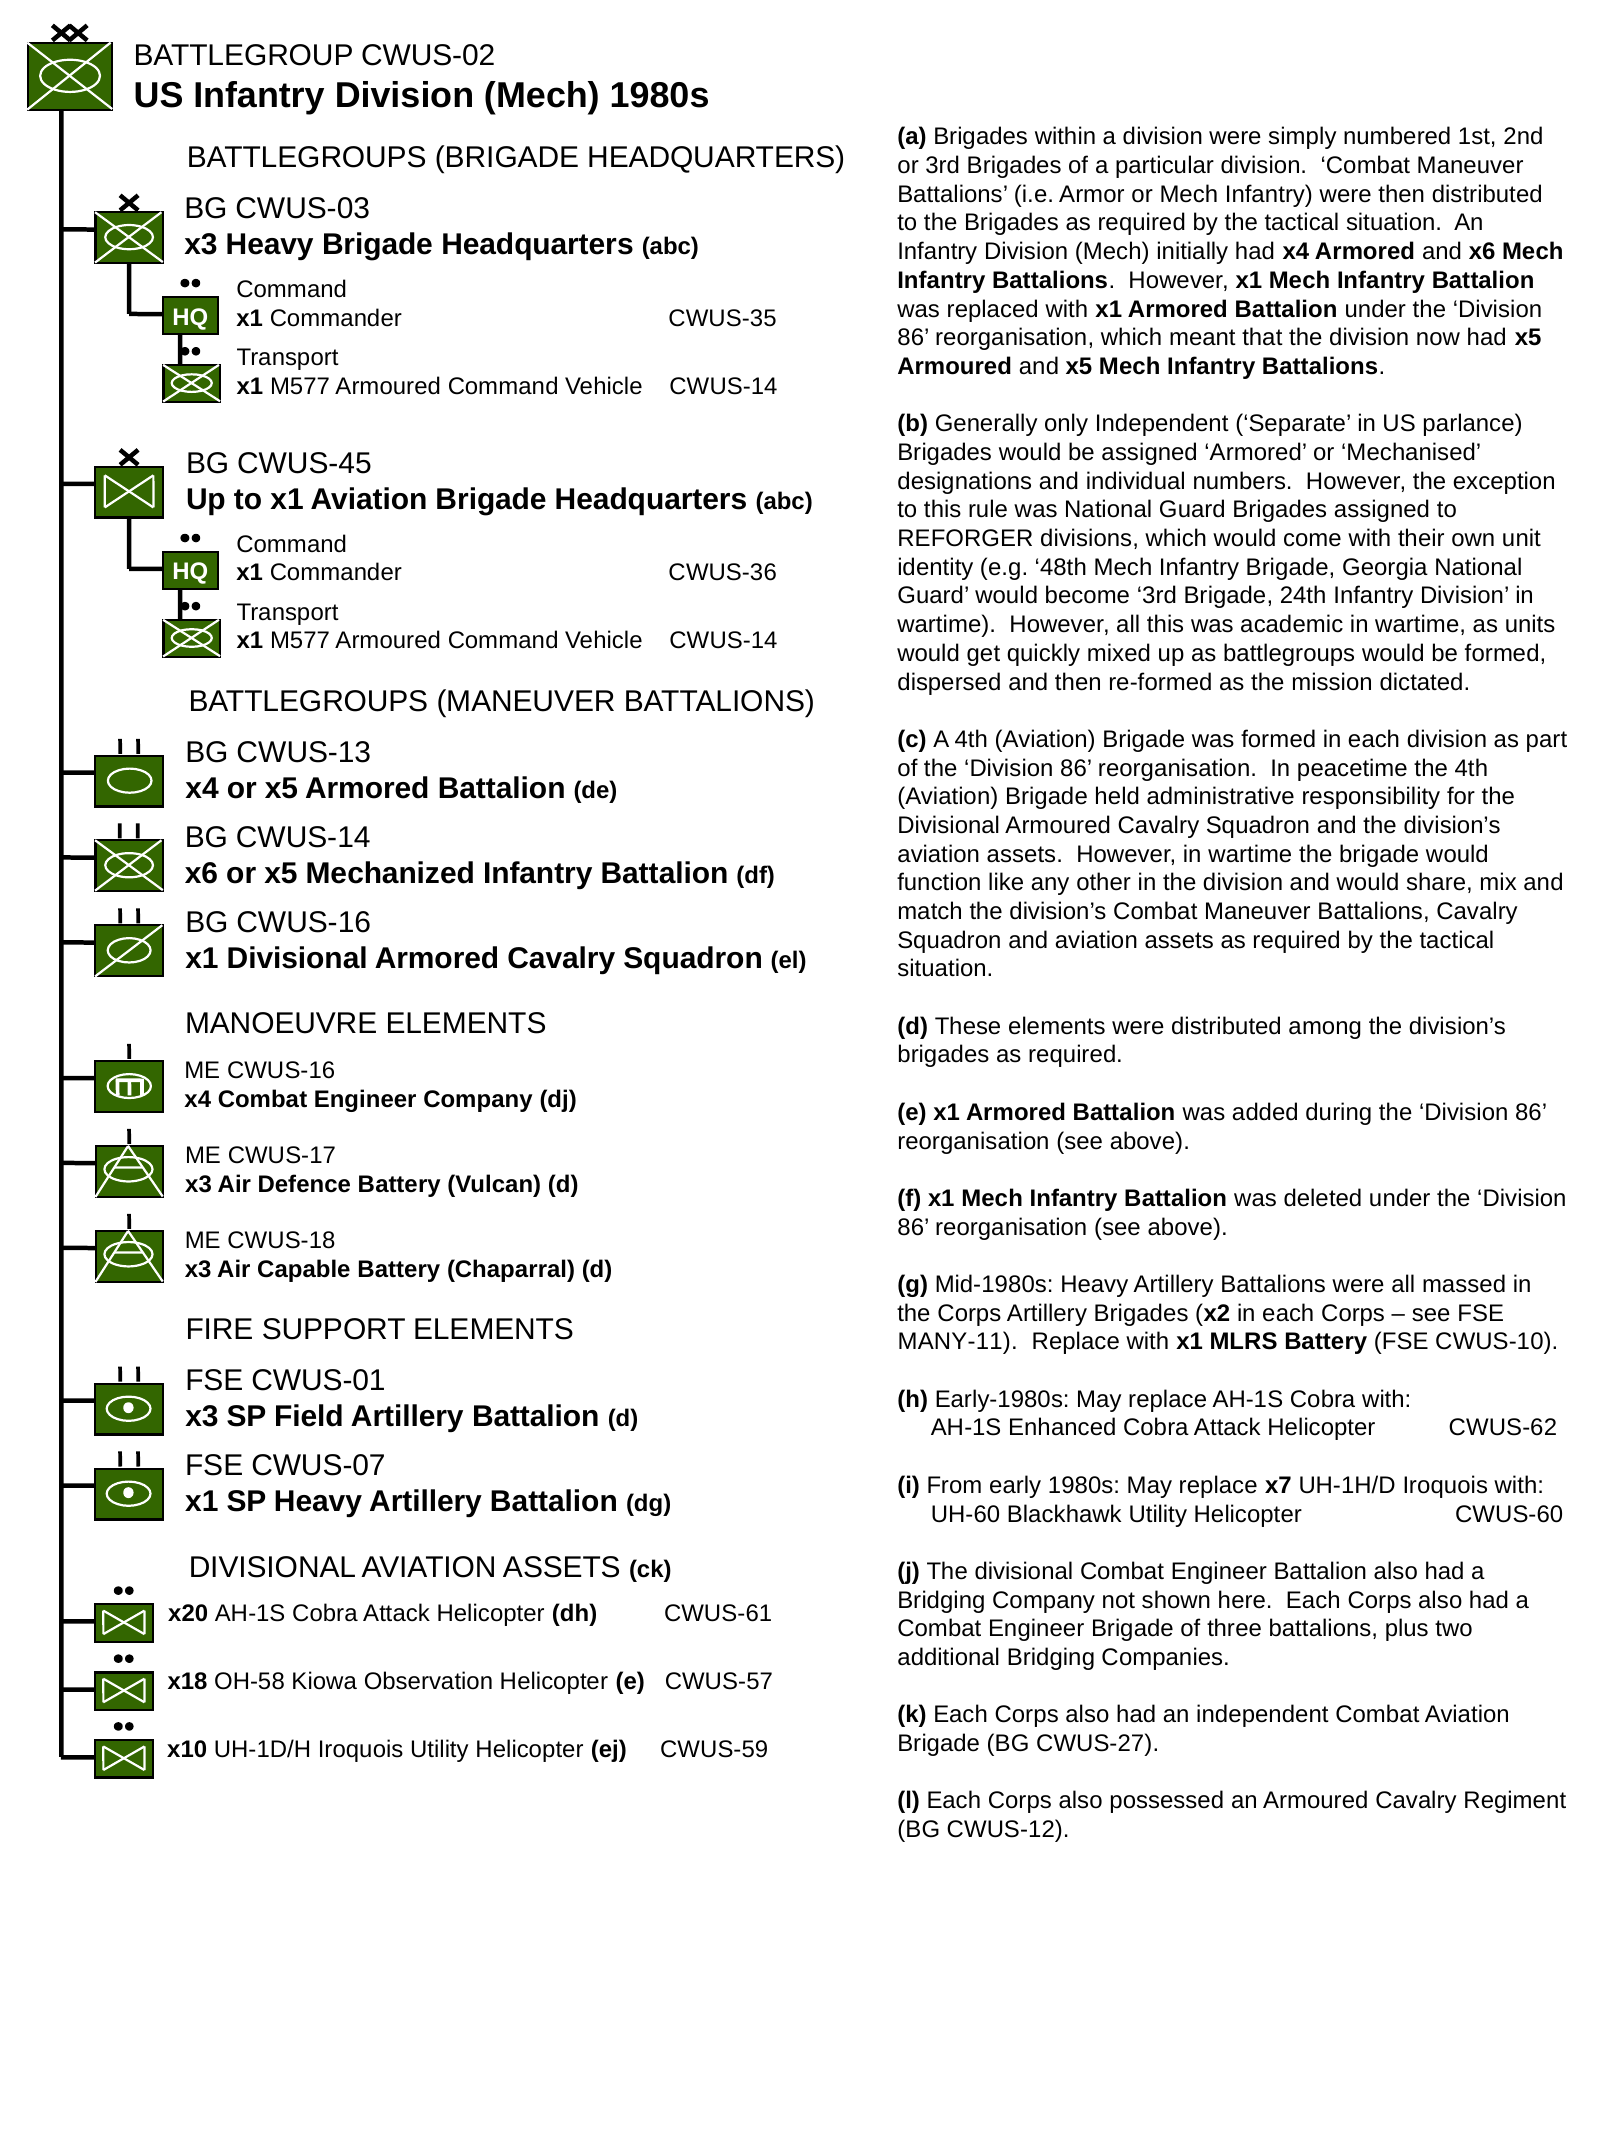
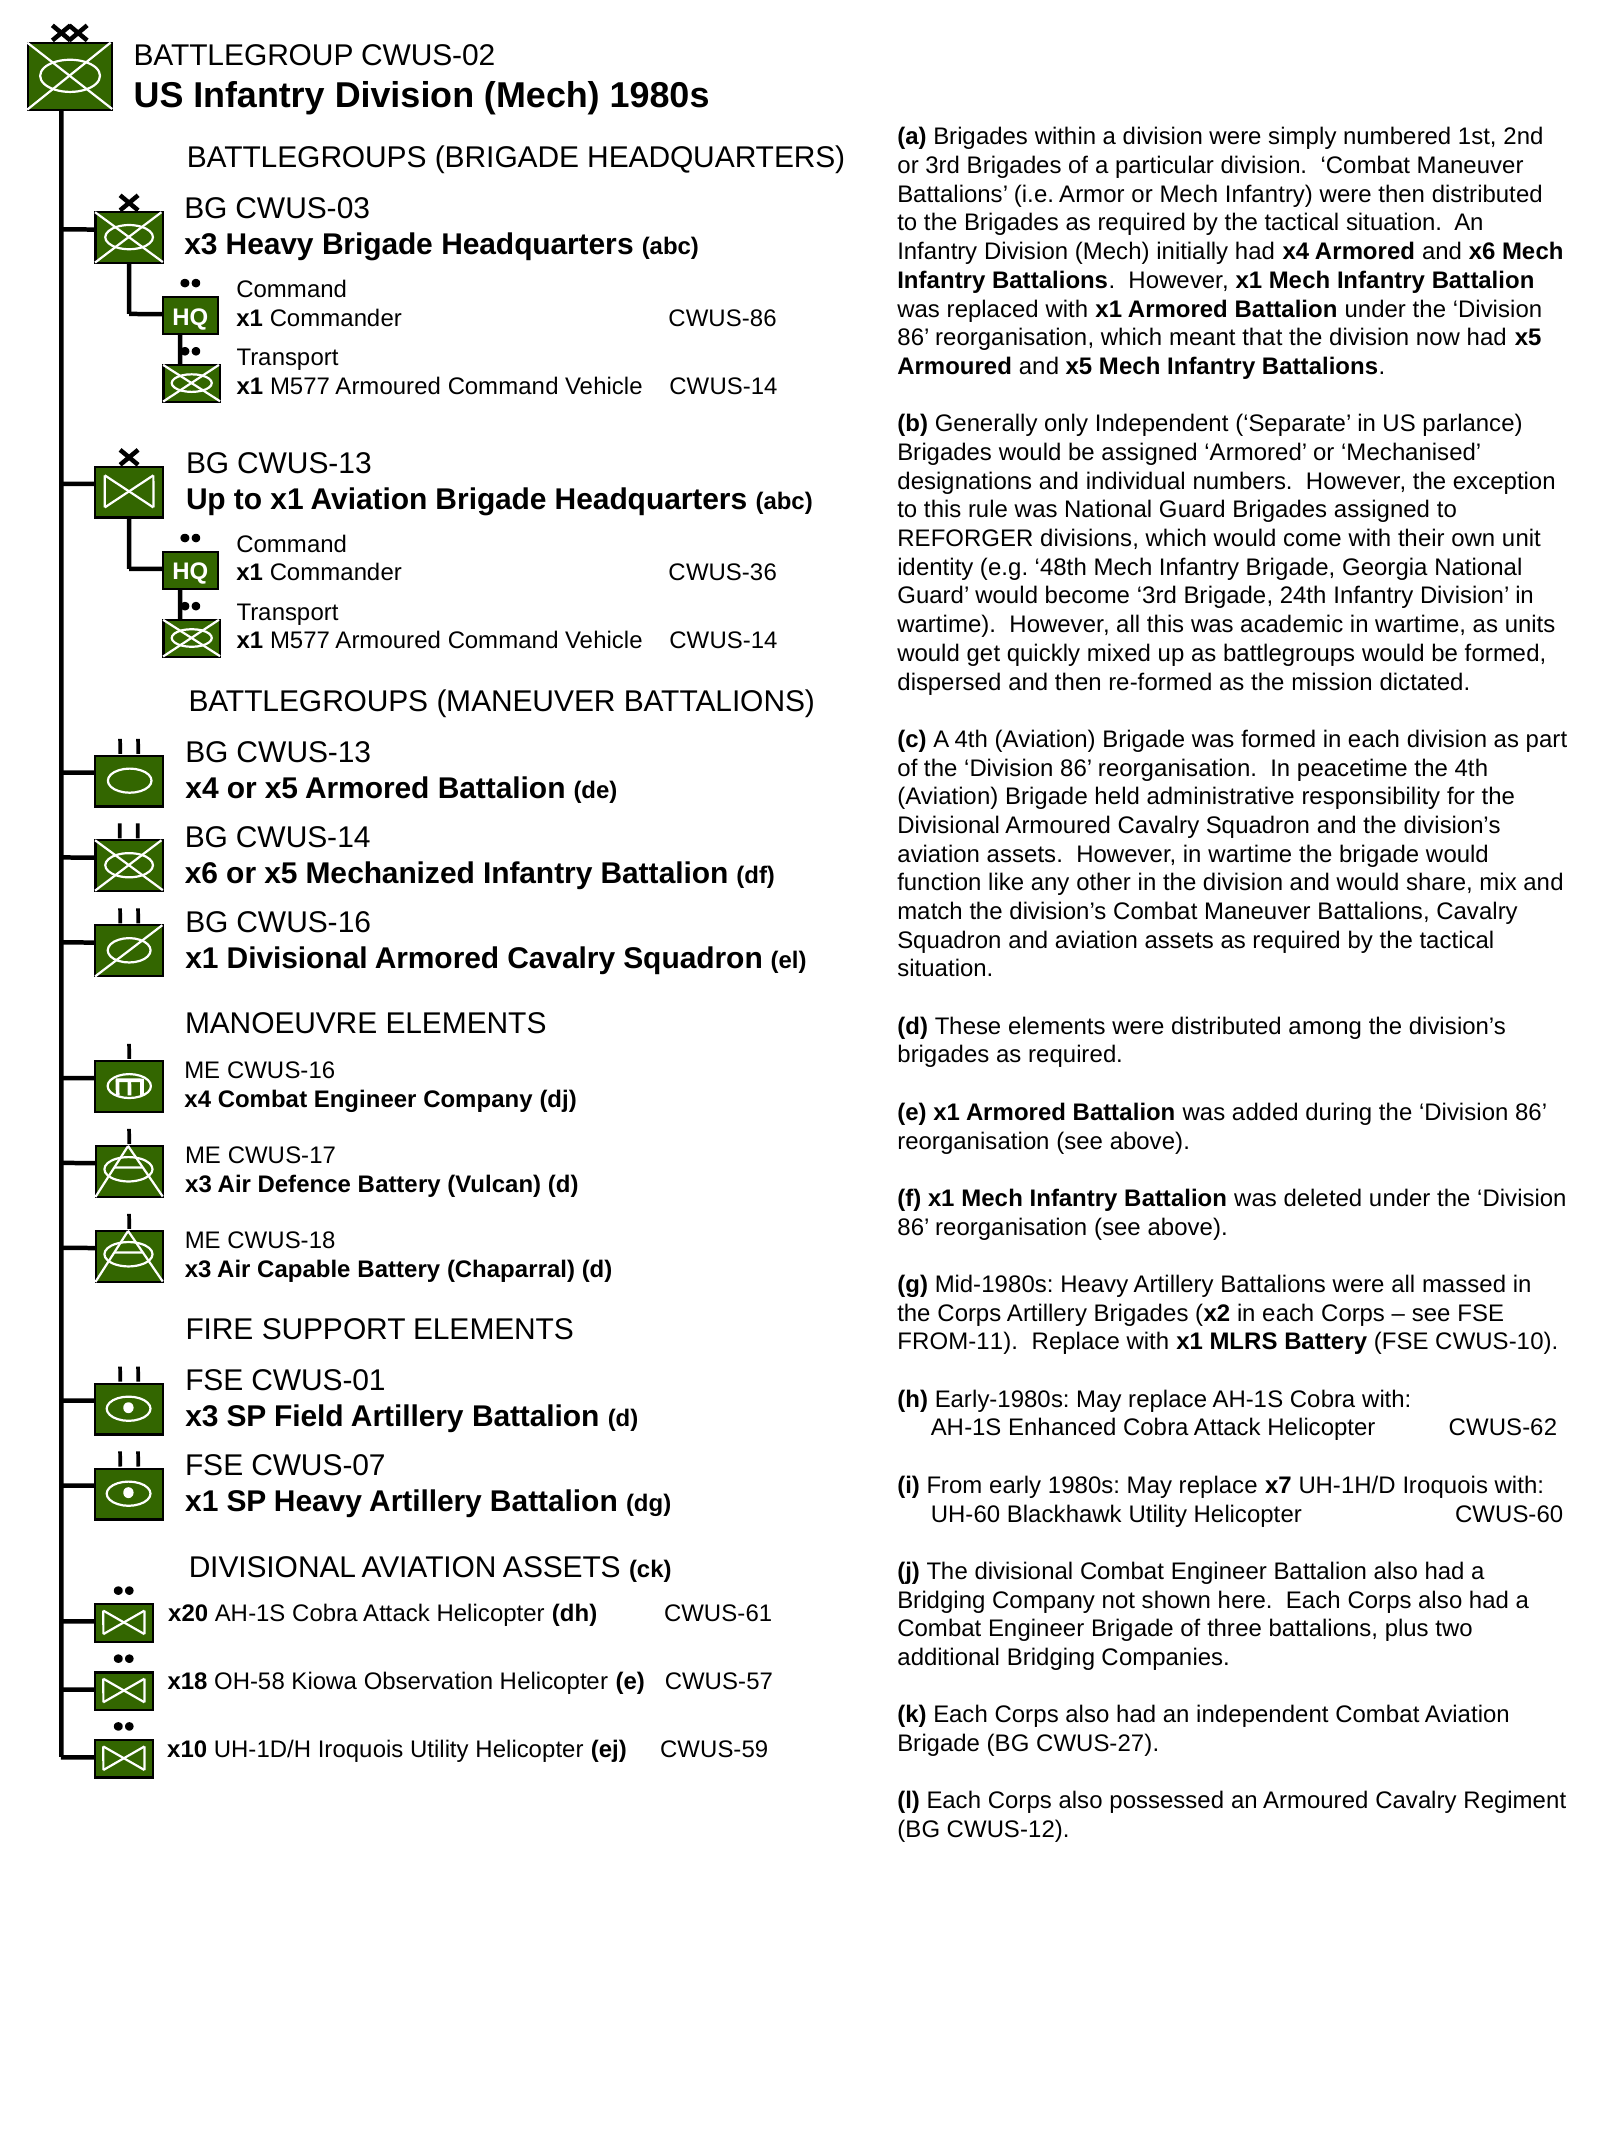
CWUS-35: CWUS-35 -> CWUS-86
CWUS-45 at (304, 464): CWUS-45 -> CWUS-13
MANY-11: MANY-11 -> FROM-11
